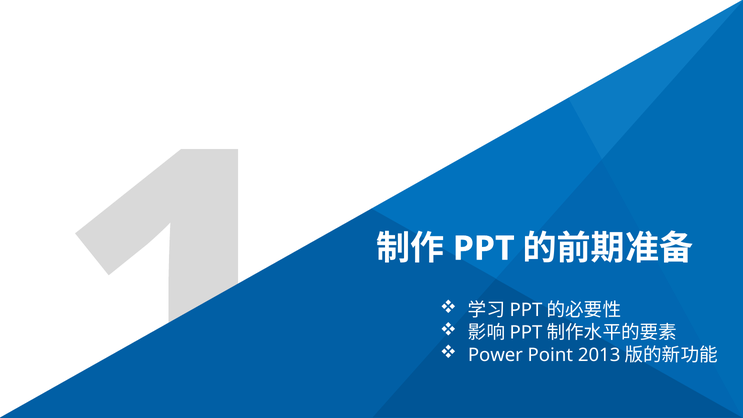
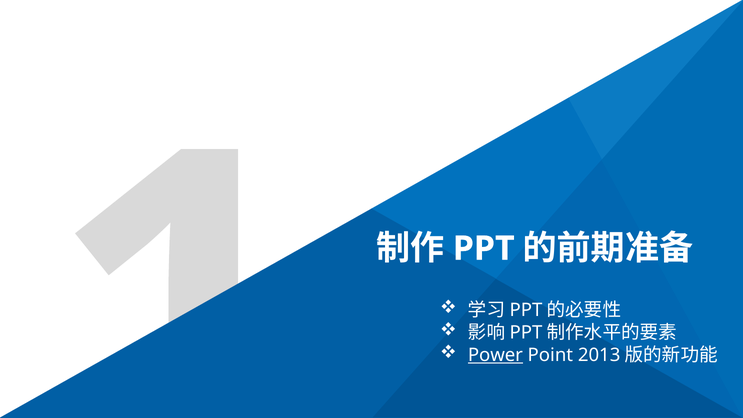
Power underline: none -> present
